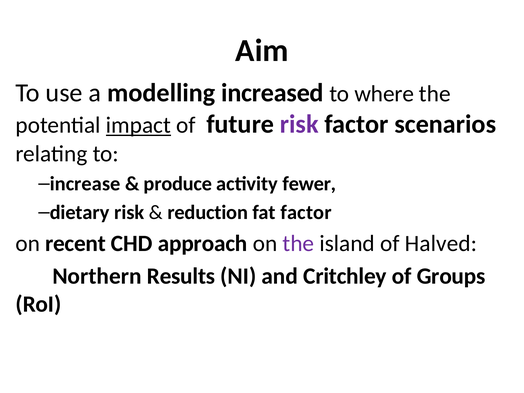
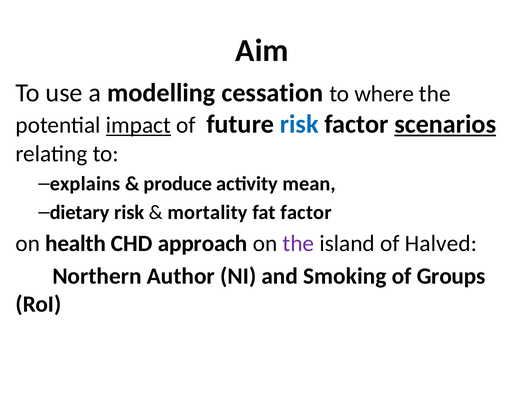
increased: increased -> cessation
risk at (299, 124) colour: purple -> blue
scenarios underline: none -> present
increase: increase -> explains
fewer: fewer -> mean
reduction: reduction -> mortality
recent: recent -> health
Results: Results -> Author
Critchley: Critchley -> Smoking
